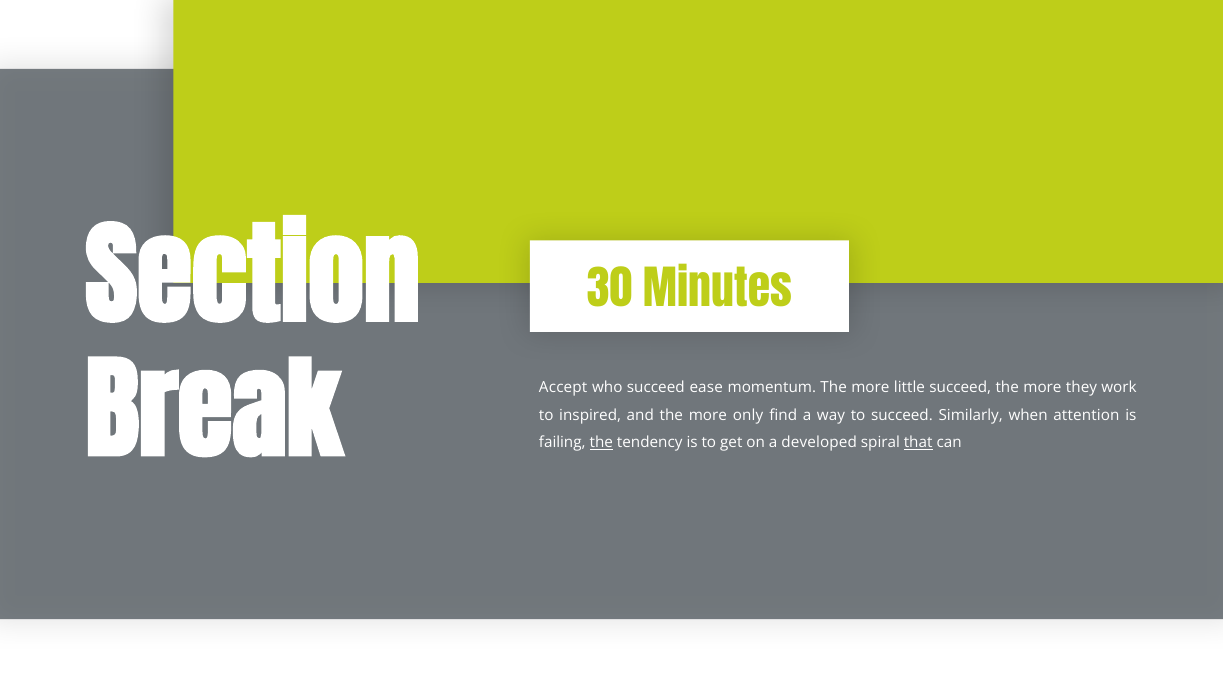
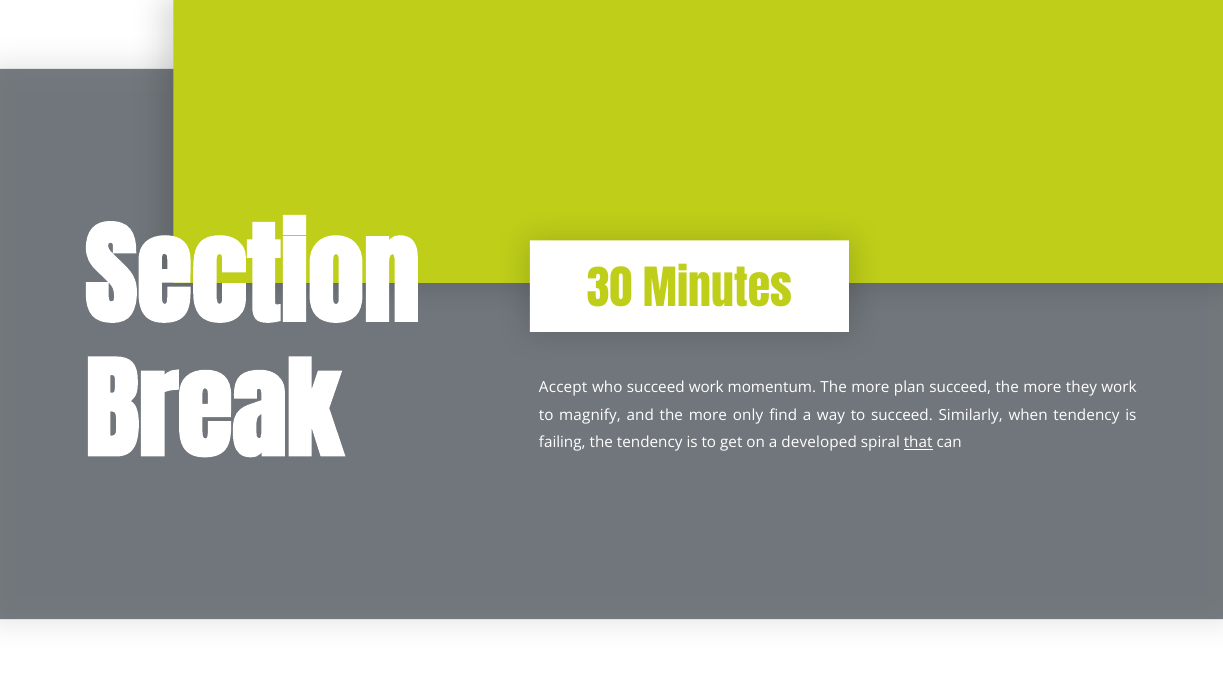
succeed ease: ease -> work
little: little -> plan
inspired: inspired -> magnify
when attention: attention -> tendency
the at (601, 442) underline: present -> none
